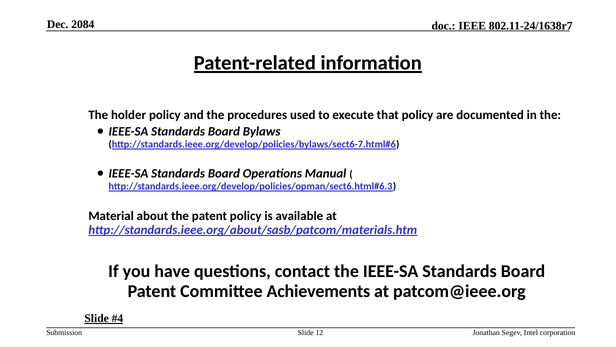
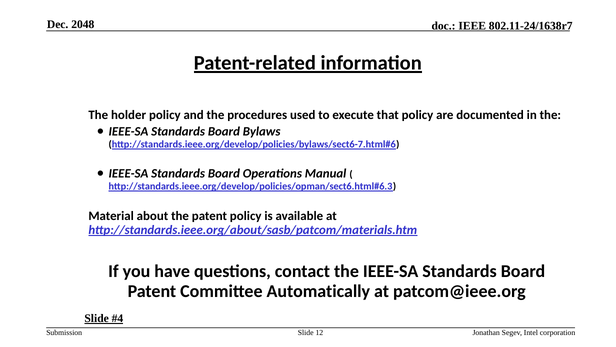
2084: 2084 -> 2048
Achievements: Achievements -> Automatically
